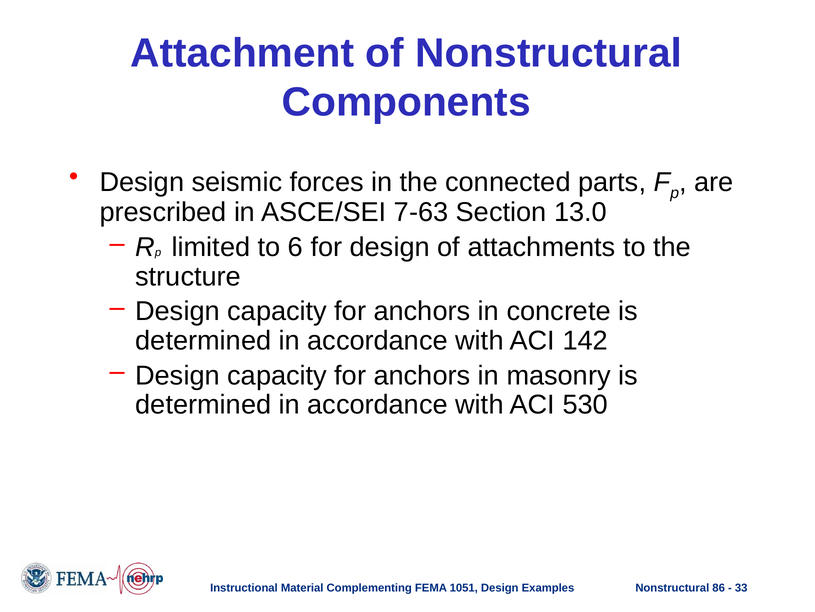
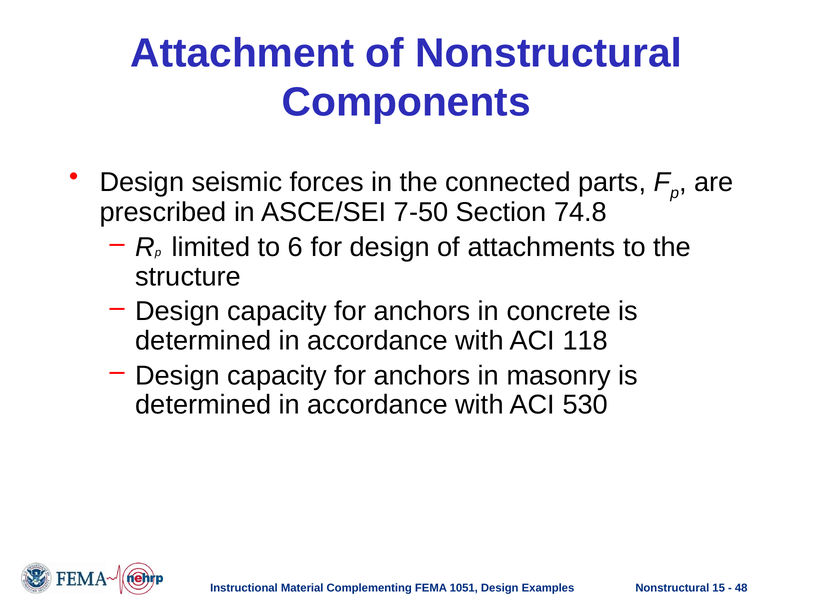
7-63: 7-63 -> 7-50
13.0: 13.0 -> 74.8
142: 142 -> 118
86: 86 -> 15
33: 33 -> 48
